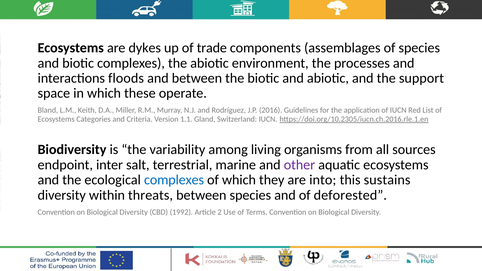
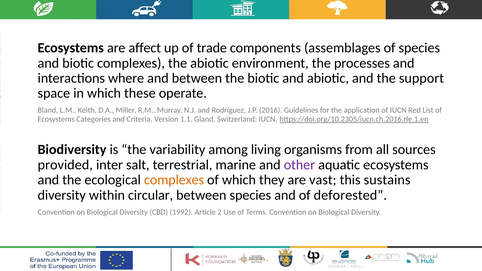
dykes: dykes -> affect
floods: floods -> where
endpoint: endpoint -> provided
complexes at (174, 180) colour: blue -> orange
into: into -> vast
threats: threats -> circular
